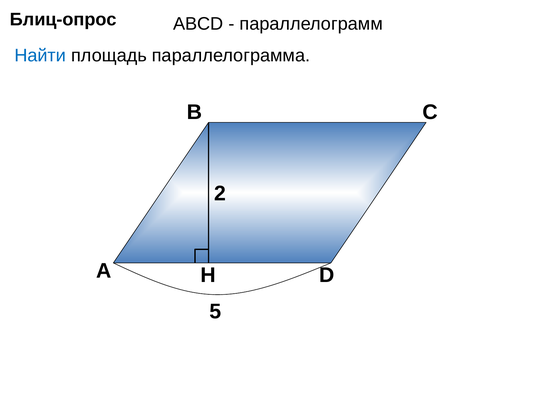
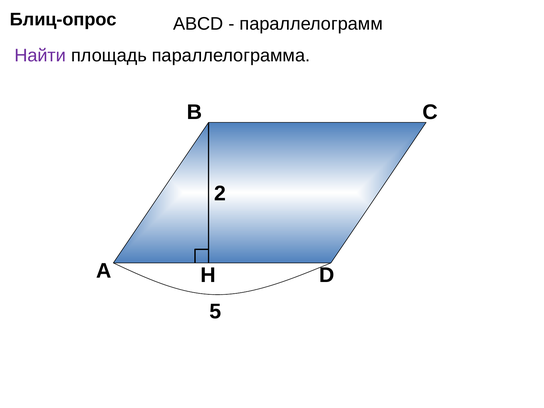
Найти colour: blue -> purple
